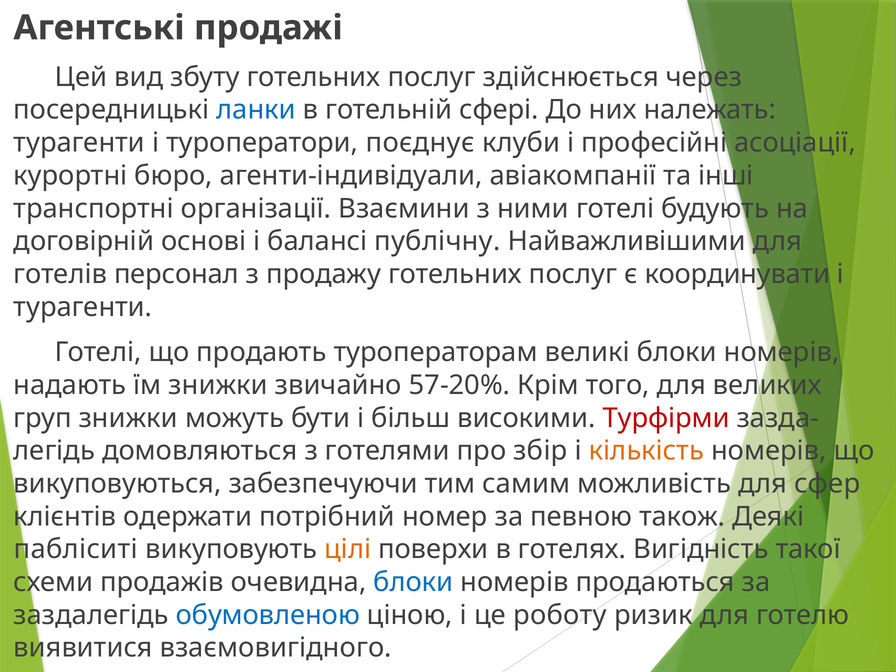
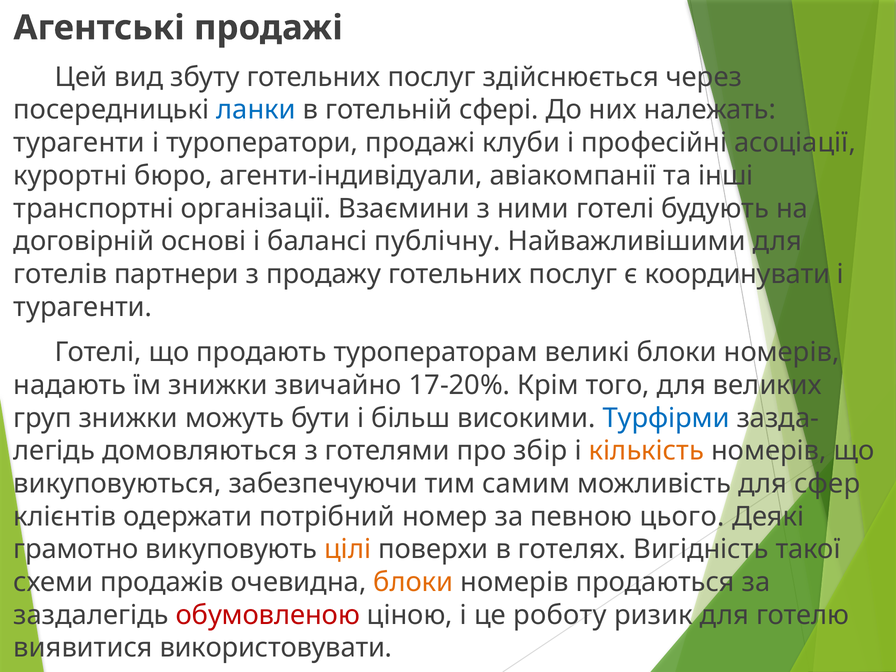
туроператори поєднує: поєднує -> продажі
персонал: персонал -> партнери
57-20%: 57-20% -> 17-20%
Турфірми colour: red -> blue
також: також -> цього
пабліситі: пабліситі -> грамотно
блоки at (413, 582) colour: blue -> orange
обумовленою colour: blue -> red
взаємовигідного: взаємовигідного -> використовувати
